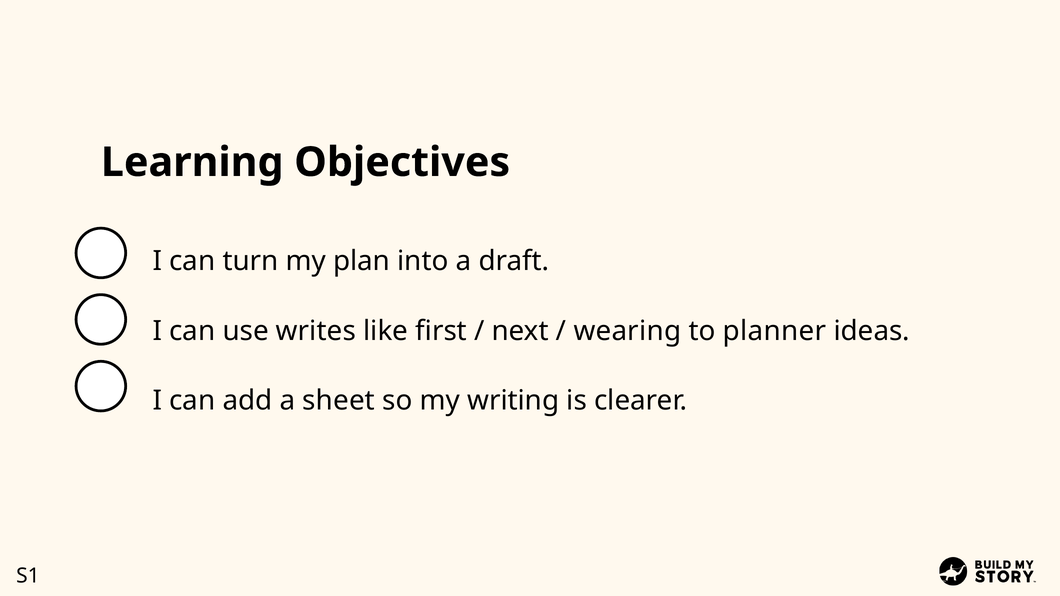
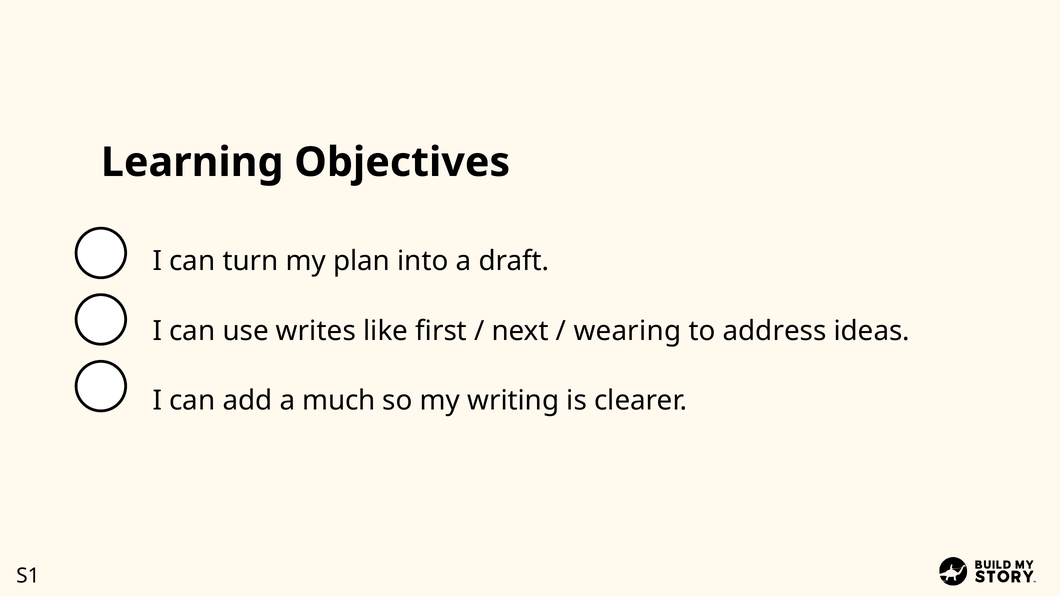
planner: planner -> address
sheet: sheet -> much
